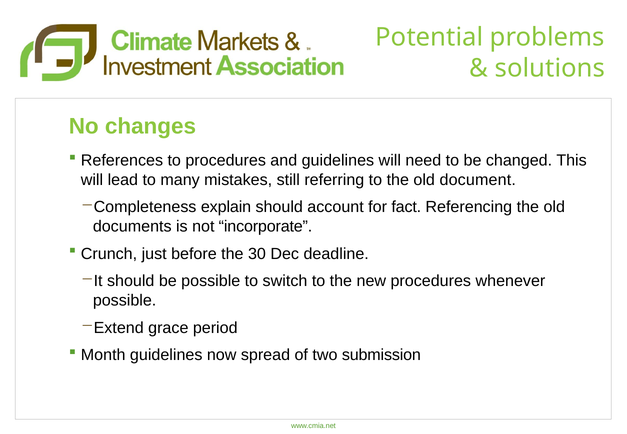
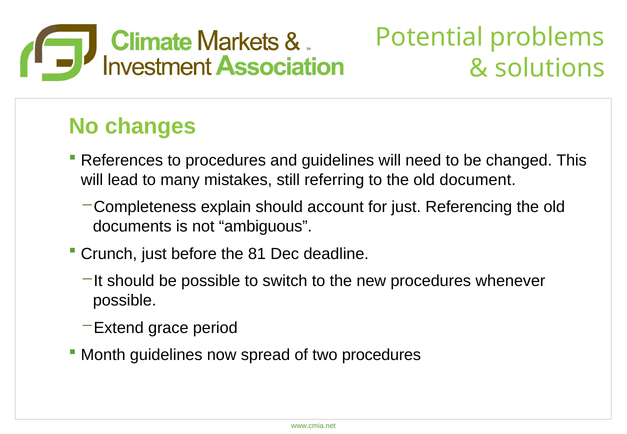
for fact: fact -> just
incorporate: incorporate -> ambiguous
30: 30 -> 81
two submission: submission -> procedures
